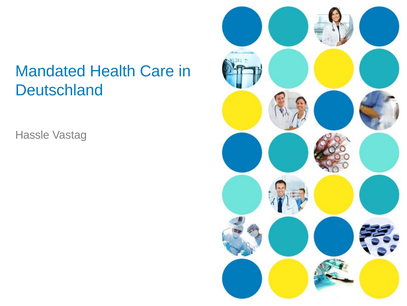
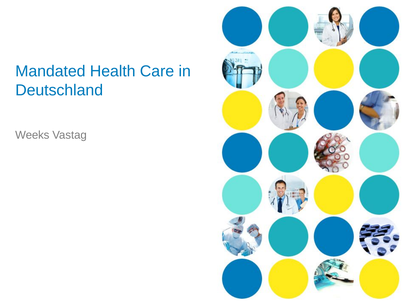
Hassle: Hassle -> Weeks
